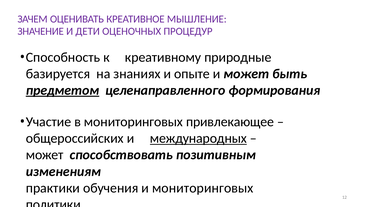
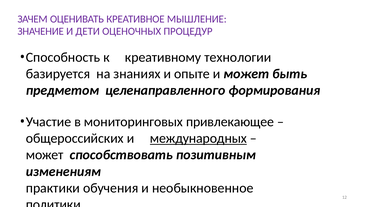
природные: природные -> технологии
предметом underline: present -> none
и мониторинговых: мониторинговых -> необыкновенное
